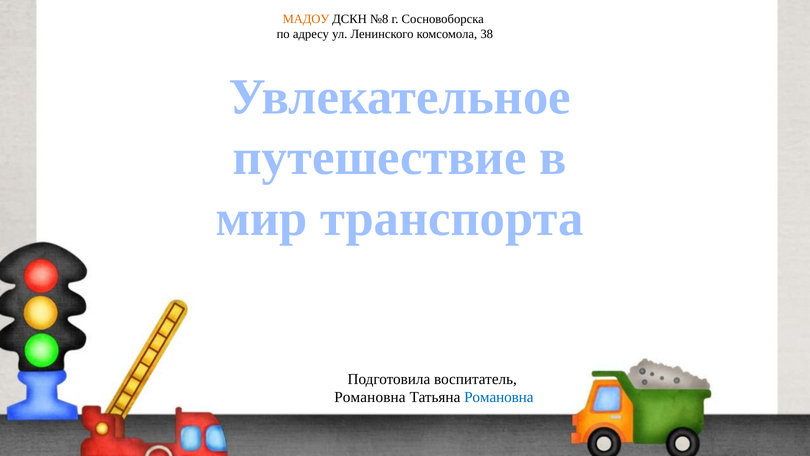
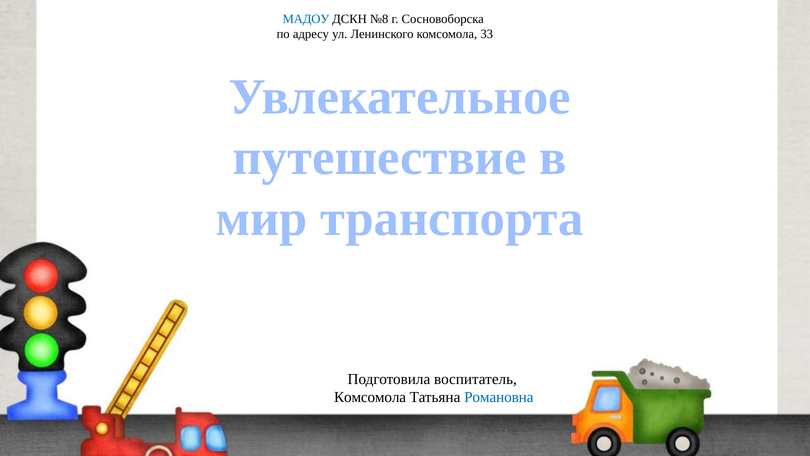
МАДОУ colour: orange -> blue
38: 38 -> 33
Романовна at (370, 397): Романовна -> Комсомола
